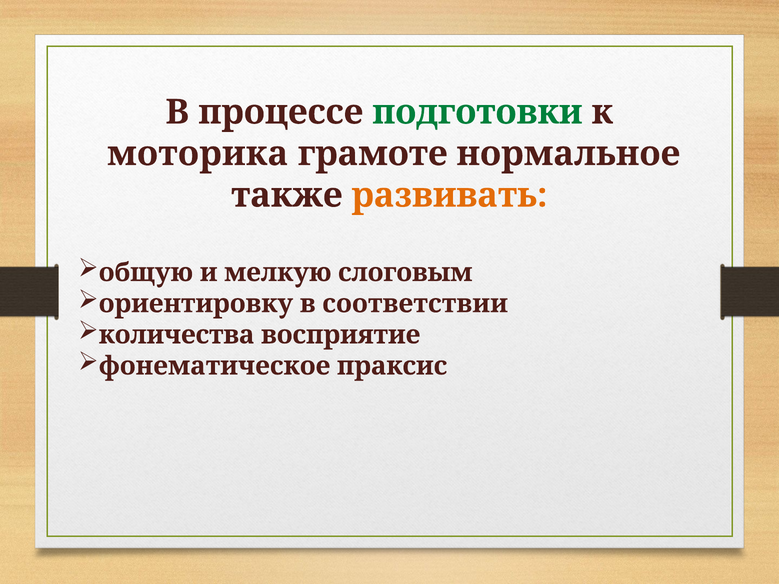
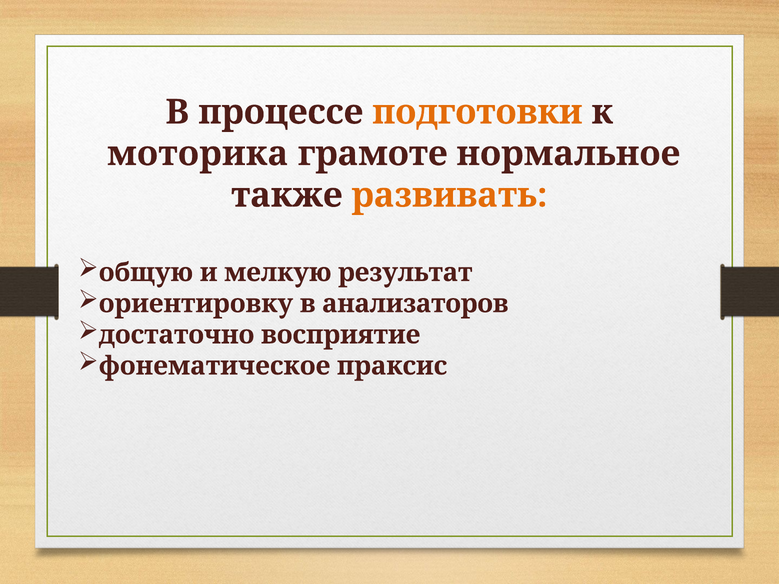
подготовки colour: green -> orange
слоговым: слоговым -> результат
соответствии: соответствии -> анализаторов
количества: количества -> достаточно
